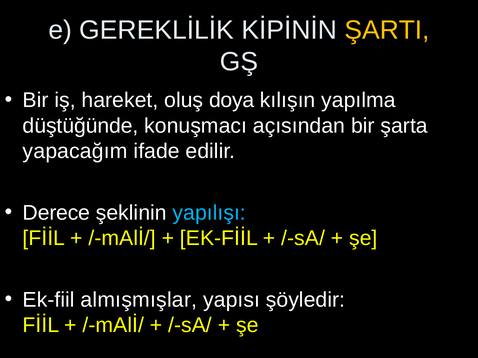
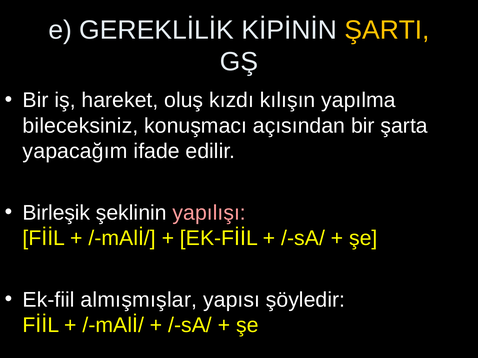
doya: doya -> kızdı
düştüğünde: düştüğünde -> bileceksiniz
Derece: Derece -> Birleşik
yapılışı colour: light blue -> pink
